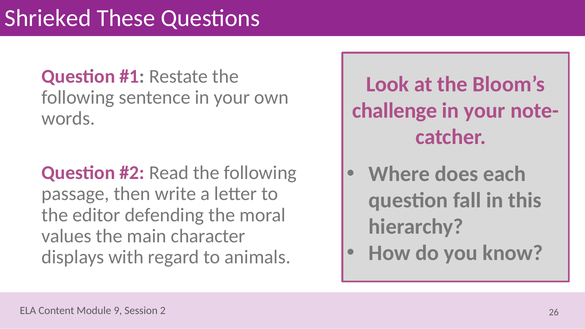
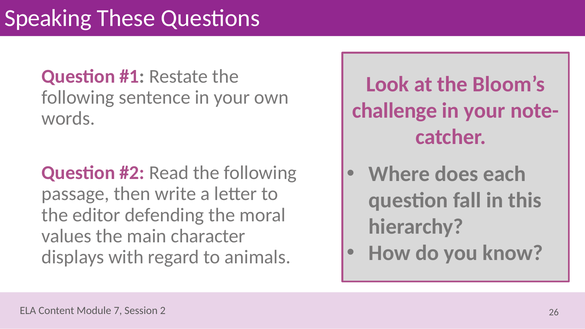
Shrieked: Shrieked -> Speaking
9: 9 -> 7
